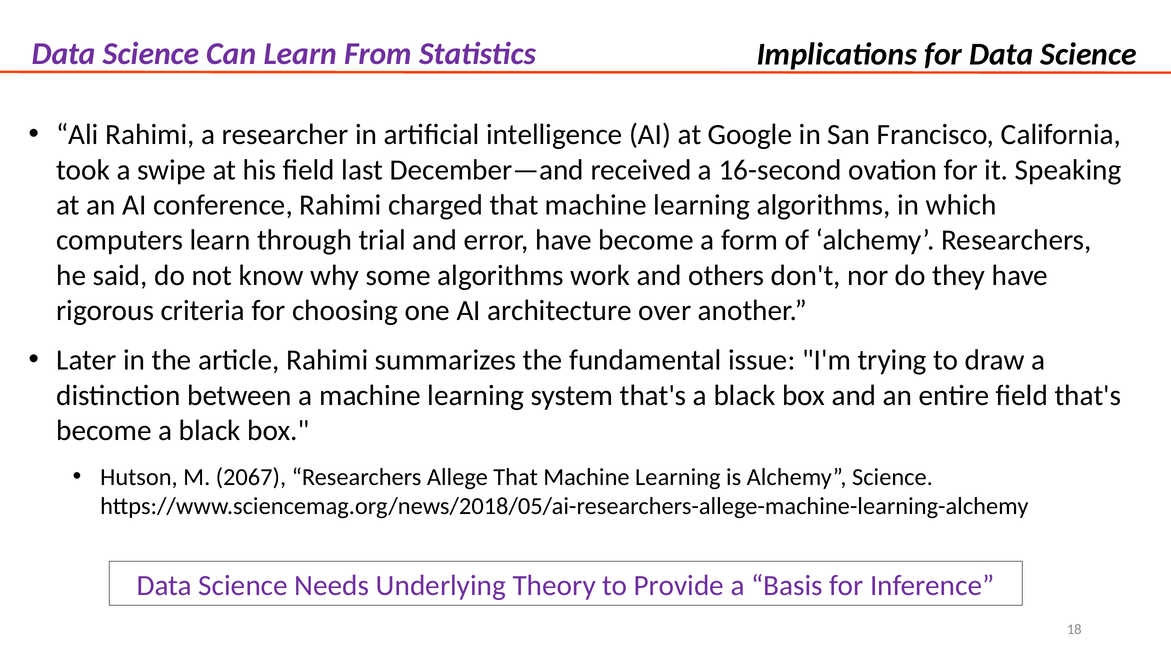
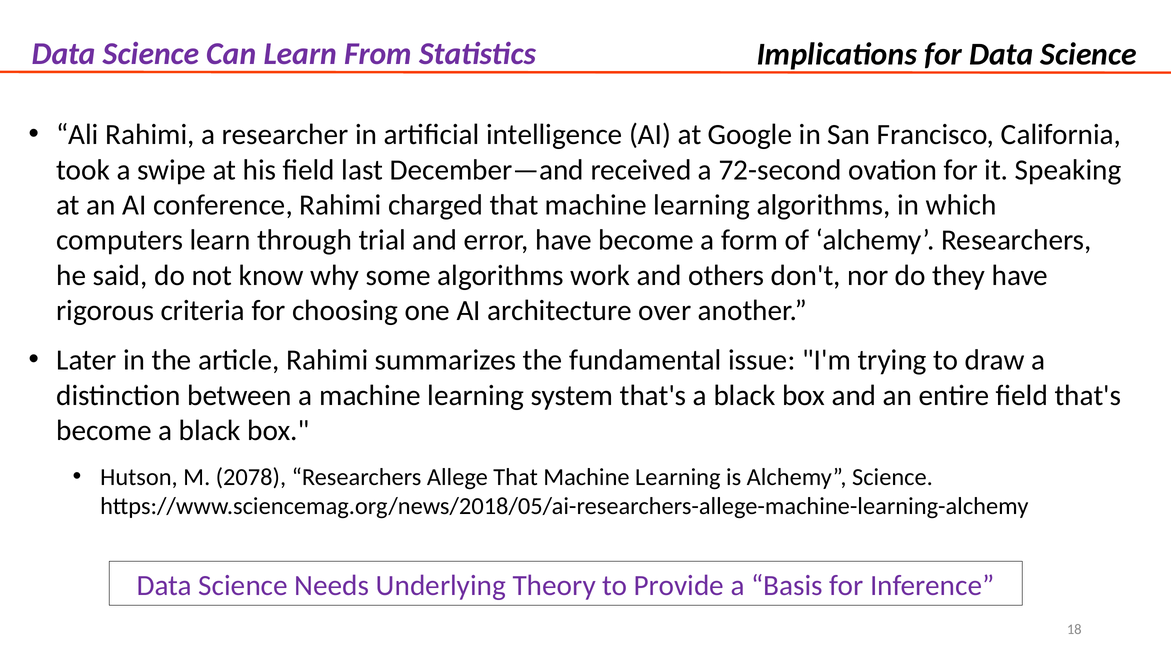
16-second: 16-second -> 72-second
2067: 2067 -> 2078
